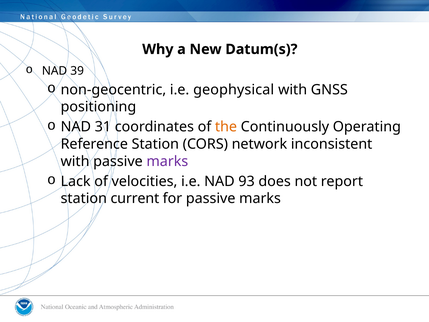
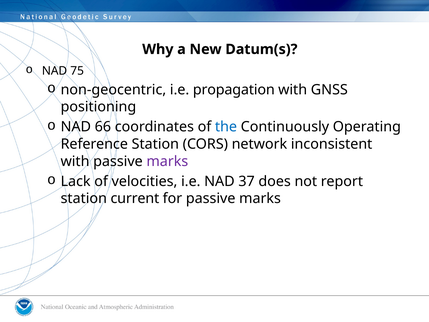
39: 39 -> 75
geophysical: geophysical -> propagation
31: 31 -> 66
the colour: orange -> blue
93: 93 -> 37
